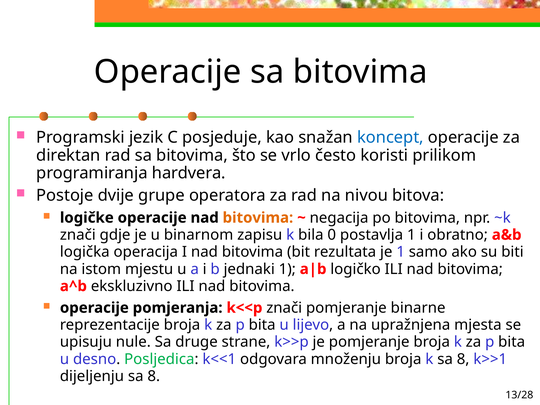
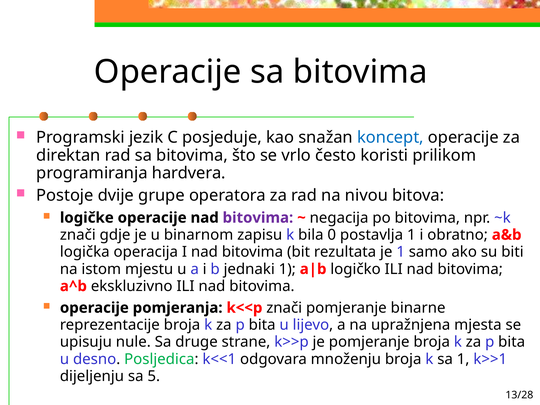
bitovima at (258, 218) colour: orange -> purple
k sa 8: 8 -> 1
dijeljenju sa 8: 8 -> 5
